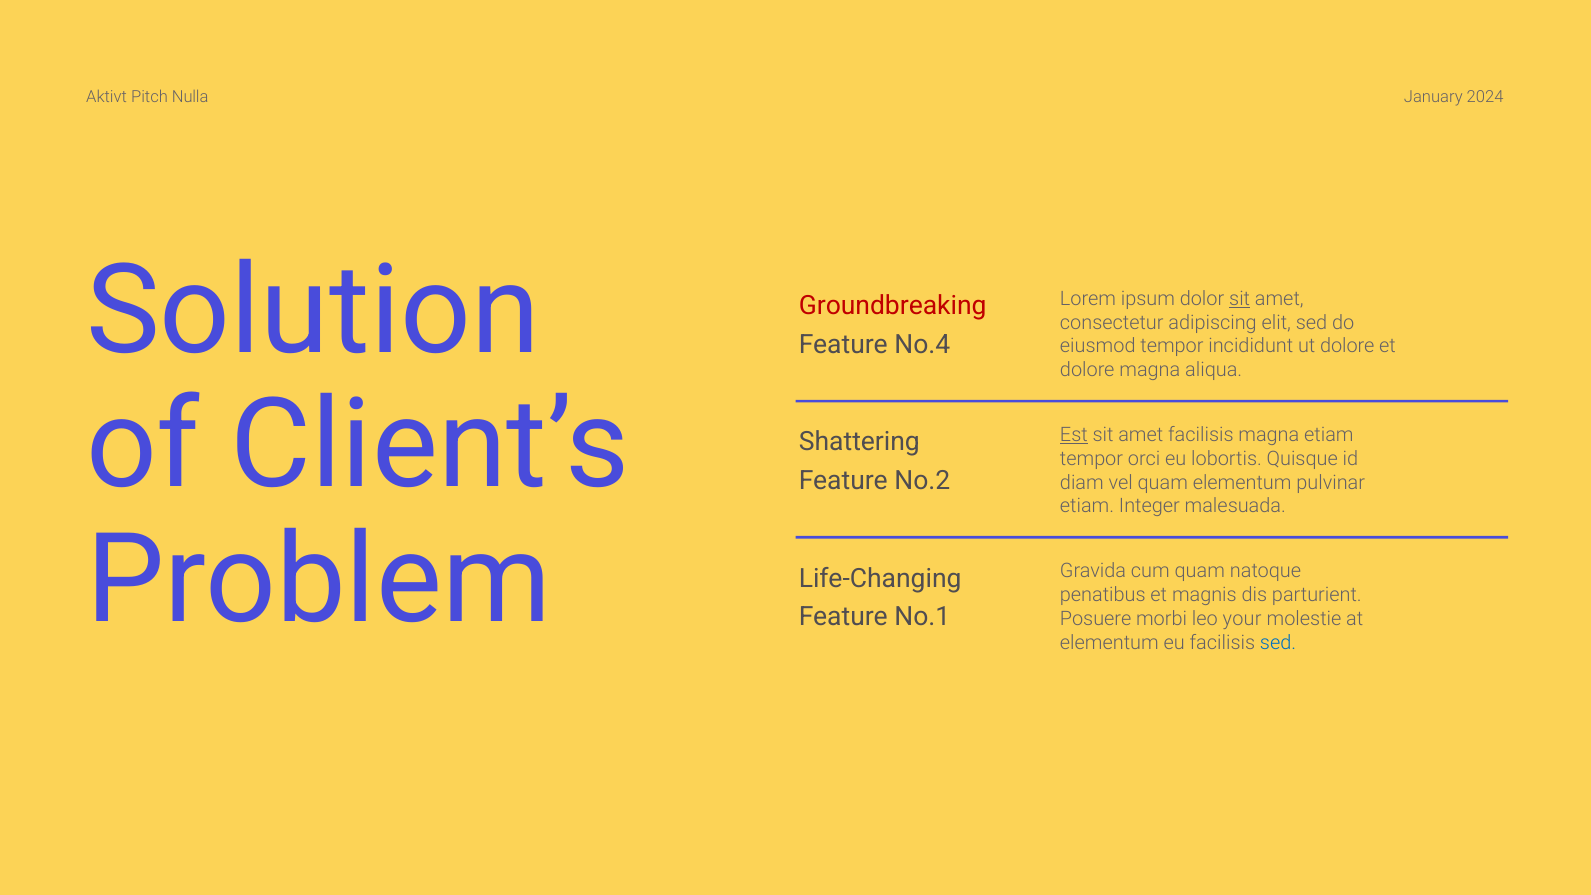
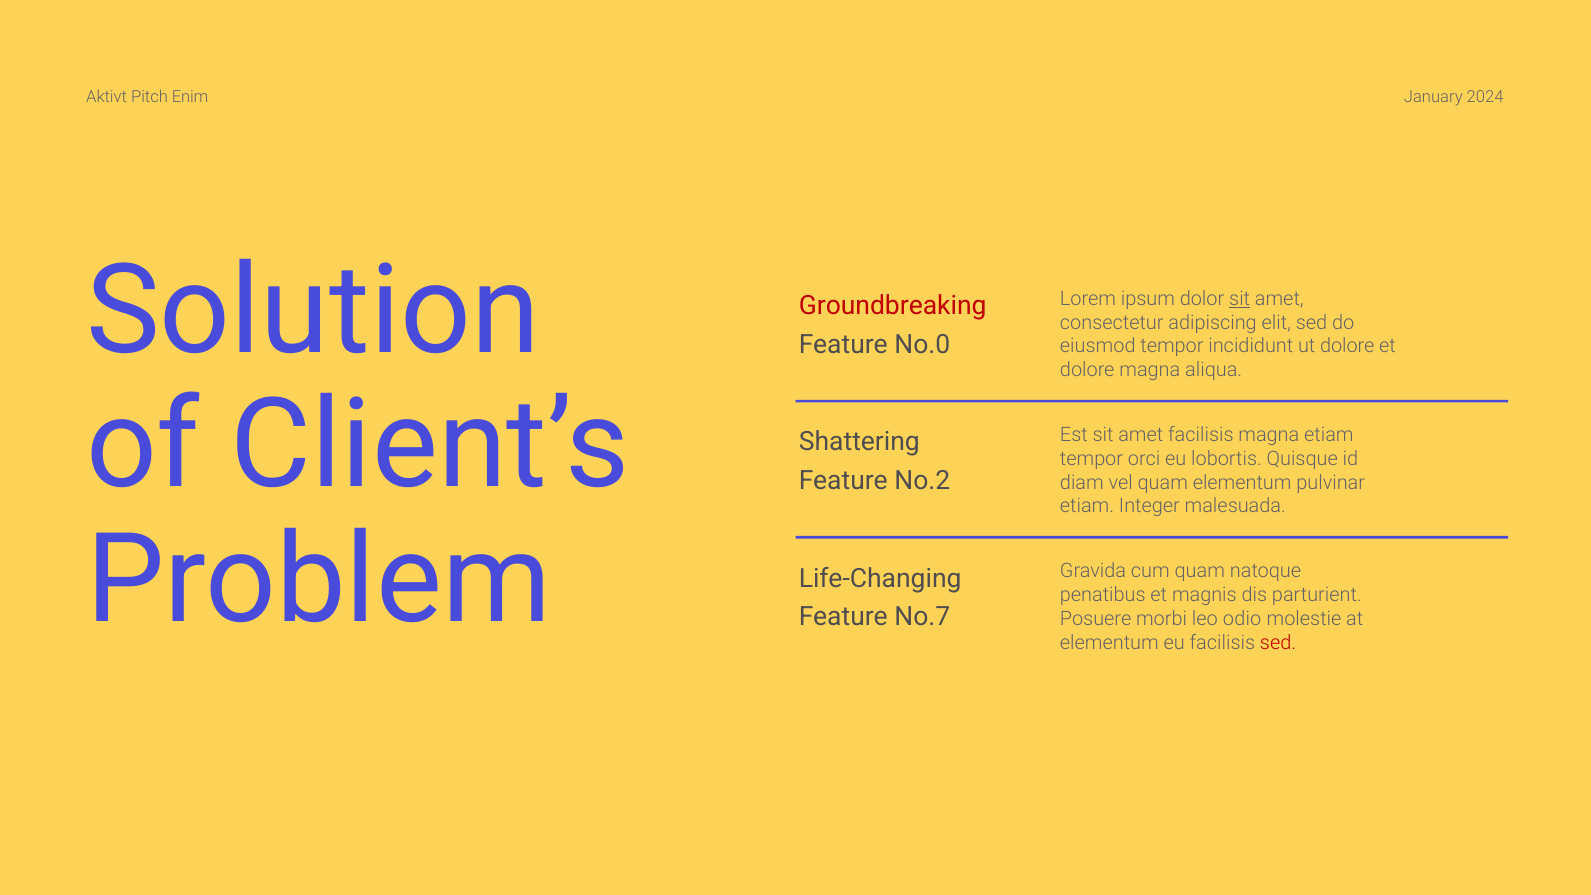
Nulla: Nulla -> Enim
No.4: No.4 -> No.0
Est underline: present -> none
No.1: No.1 -> No.7
your: your -> odio
sed at (1278, 642) colour: blue -> red
